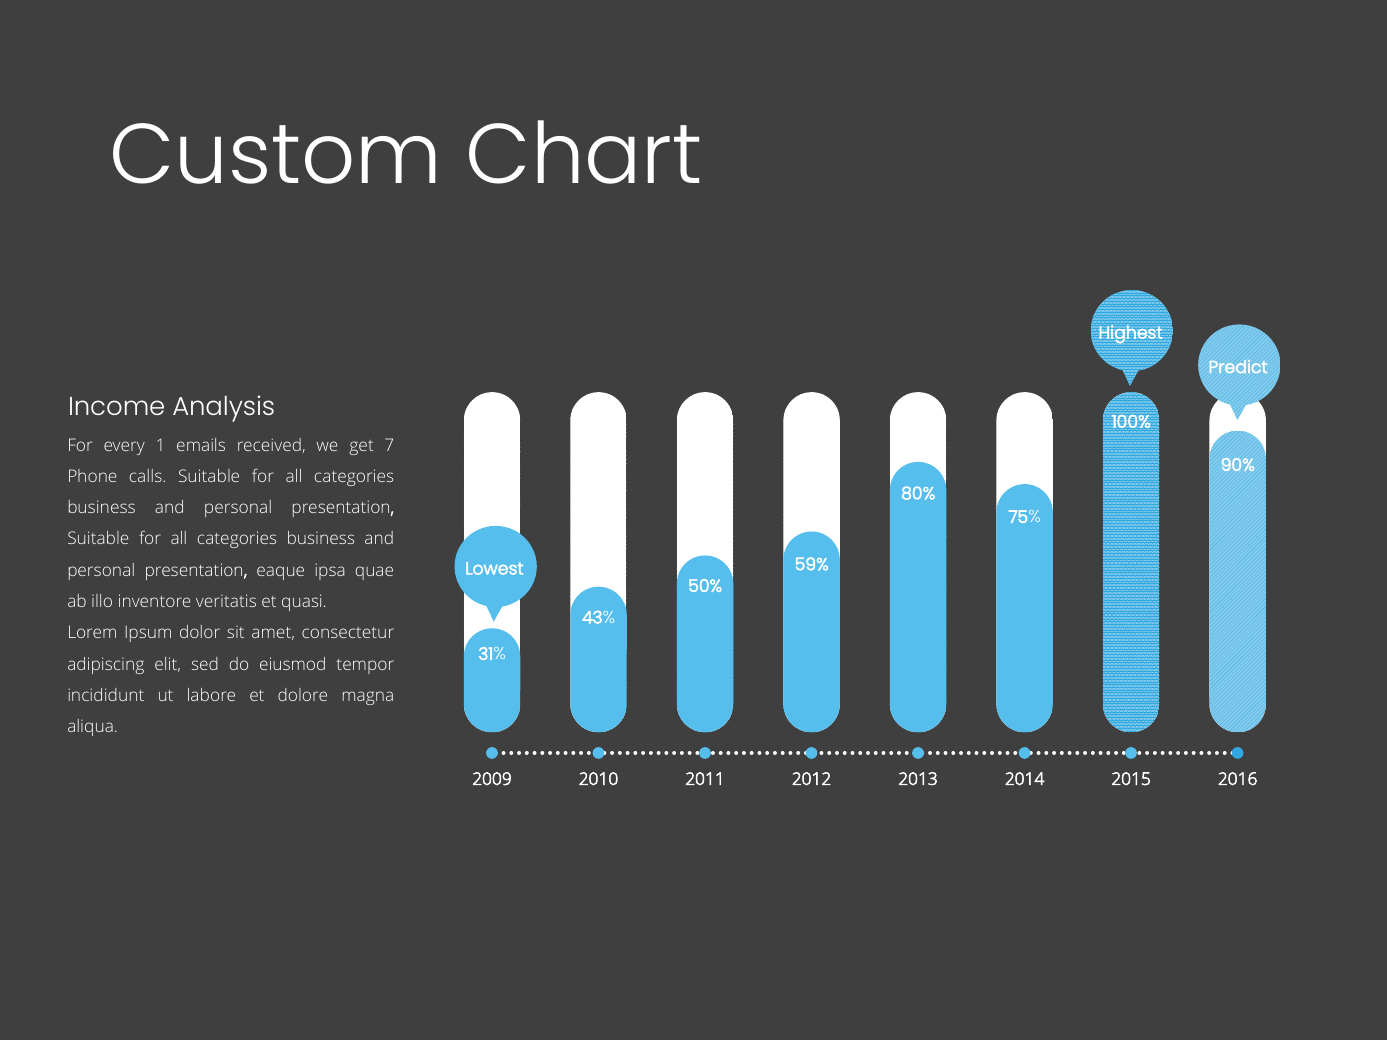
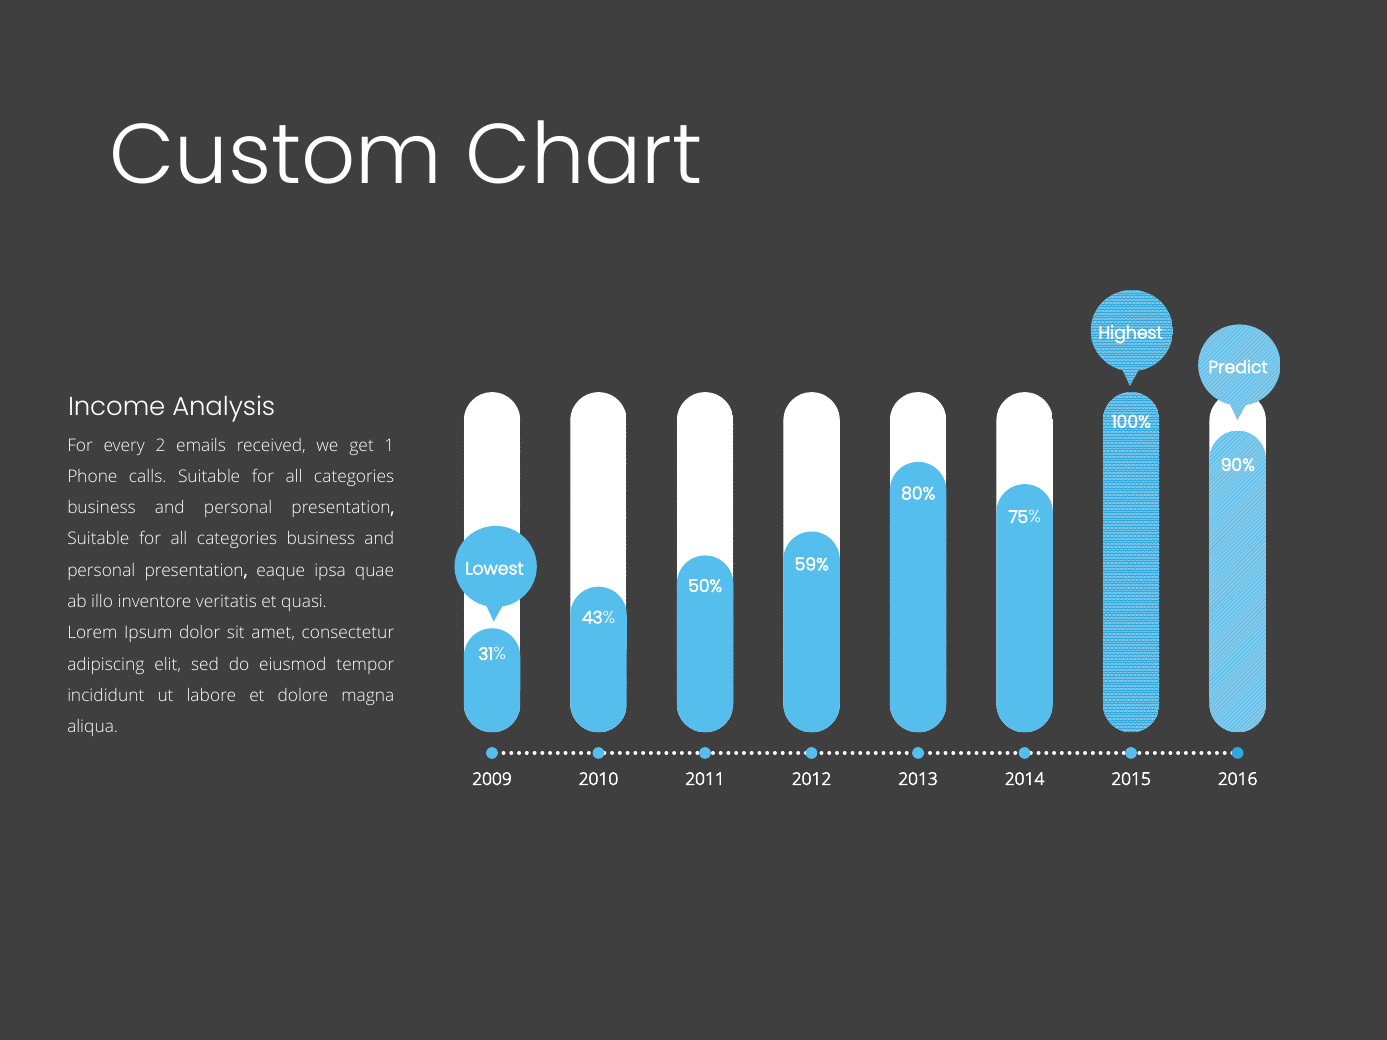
1: 1 -> 2
7: 7 -> 1
